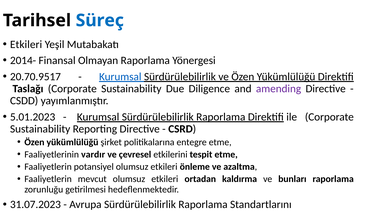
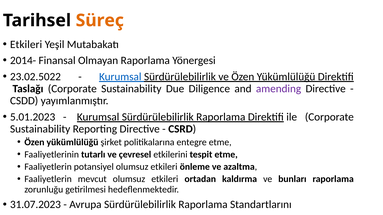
Süreç colour: blue -> orange
20.70.9517: 20.70.9517 -> 23.02.5022
vardır: vardır -> tutarlı
